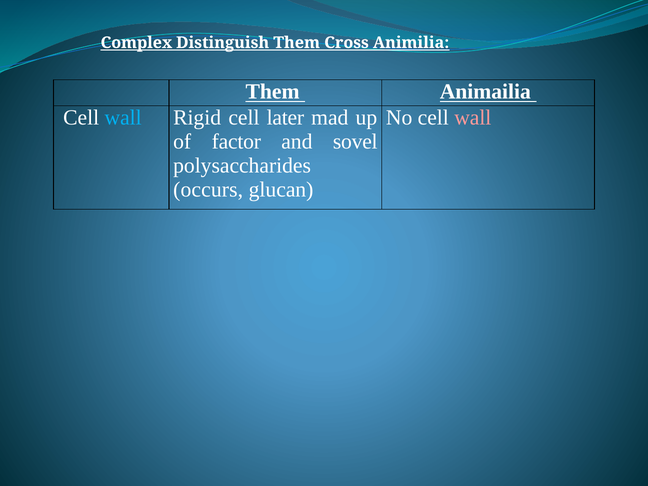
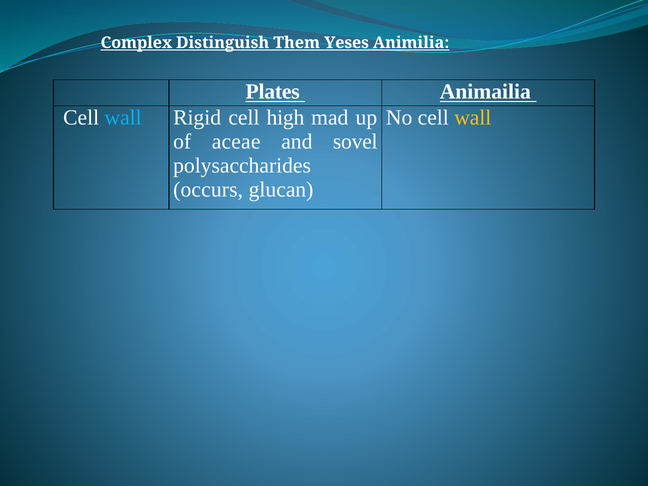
Cross: Cross -> Yeses
Them at (273, 92): Them -> Plates
later: later -> high
wall at (473, 118) colour: pink -> yellow
factor: factor -> aceae
